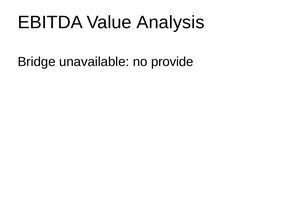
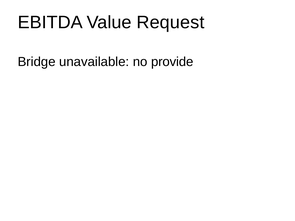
Analysis: Analysis -> Request
